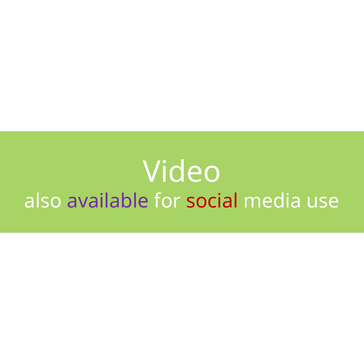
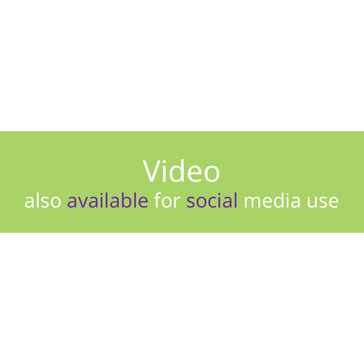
social colour: red -> purple
